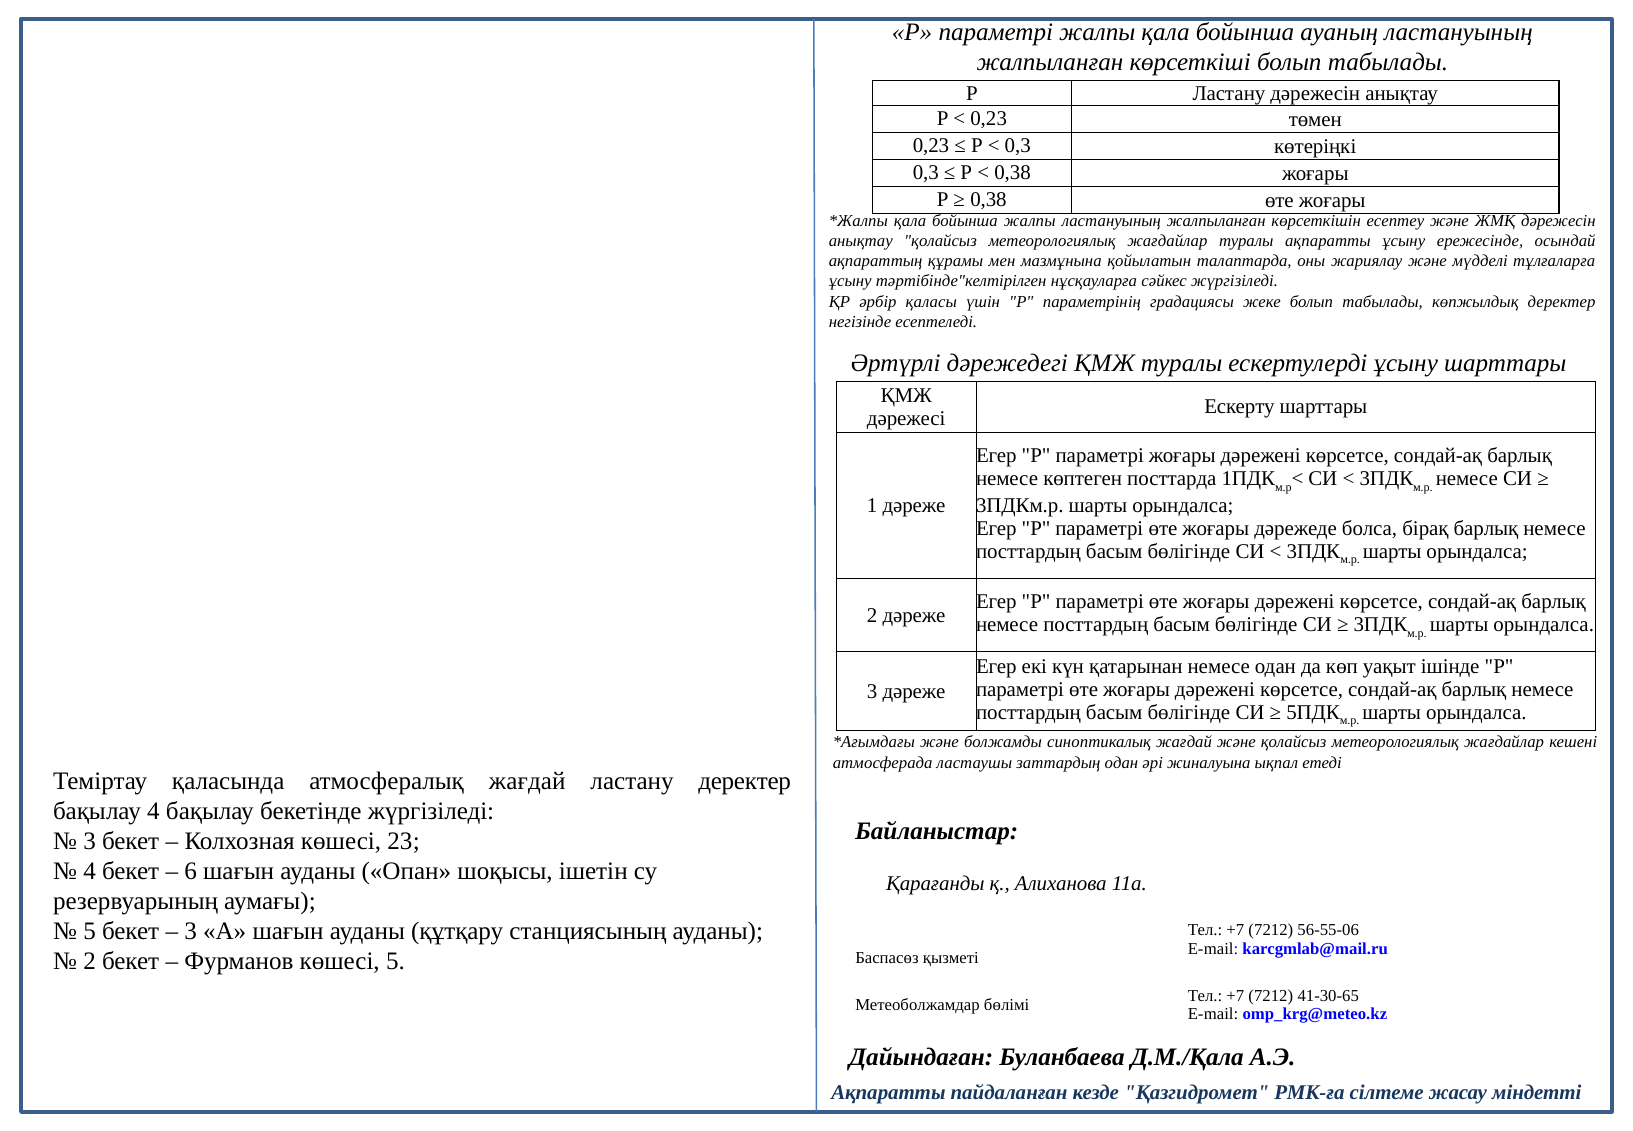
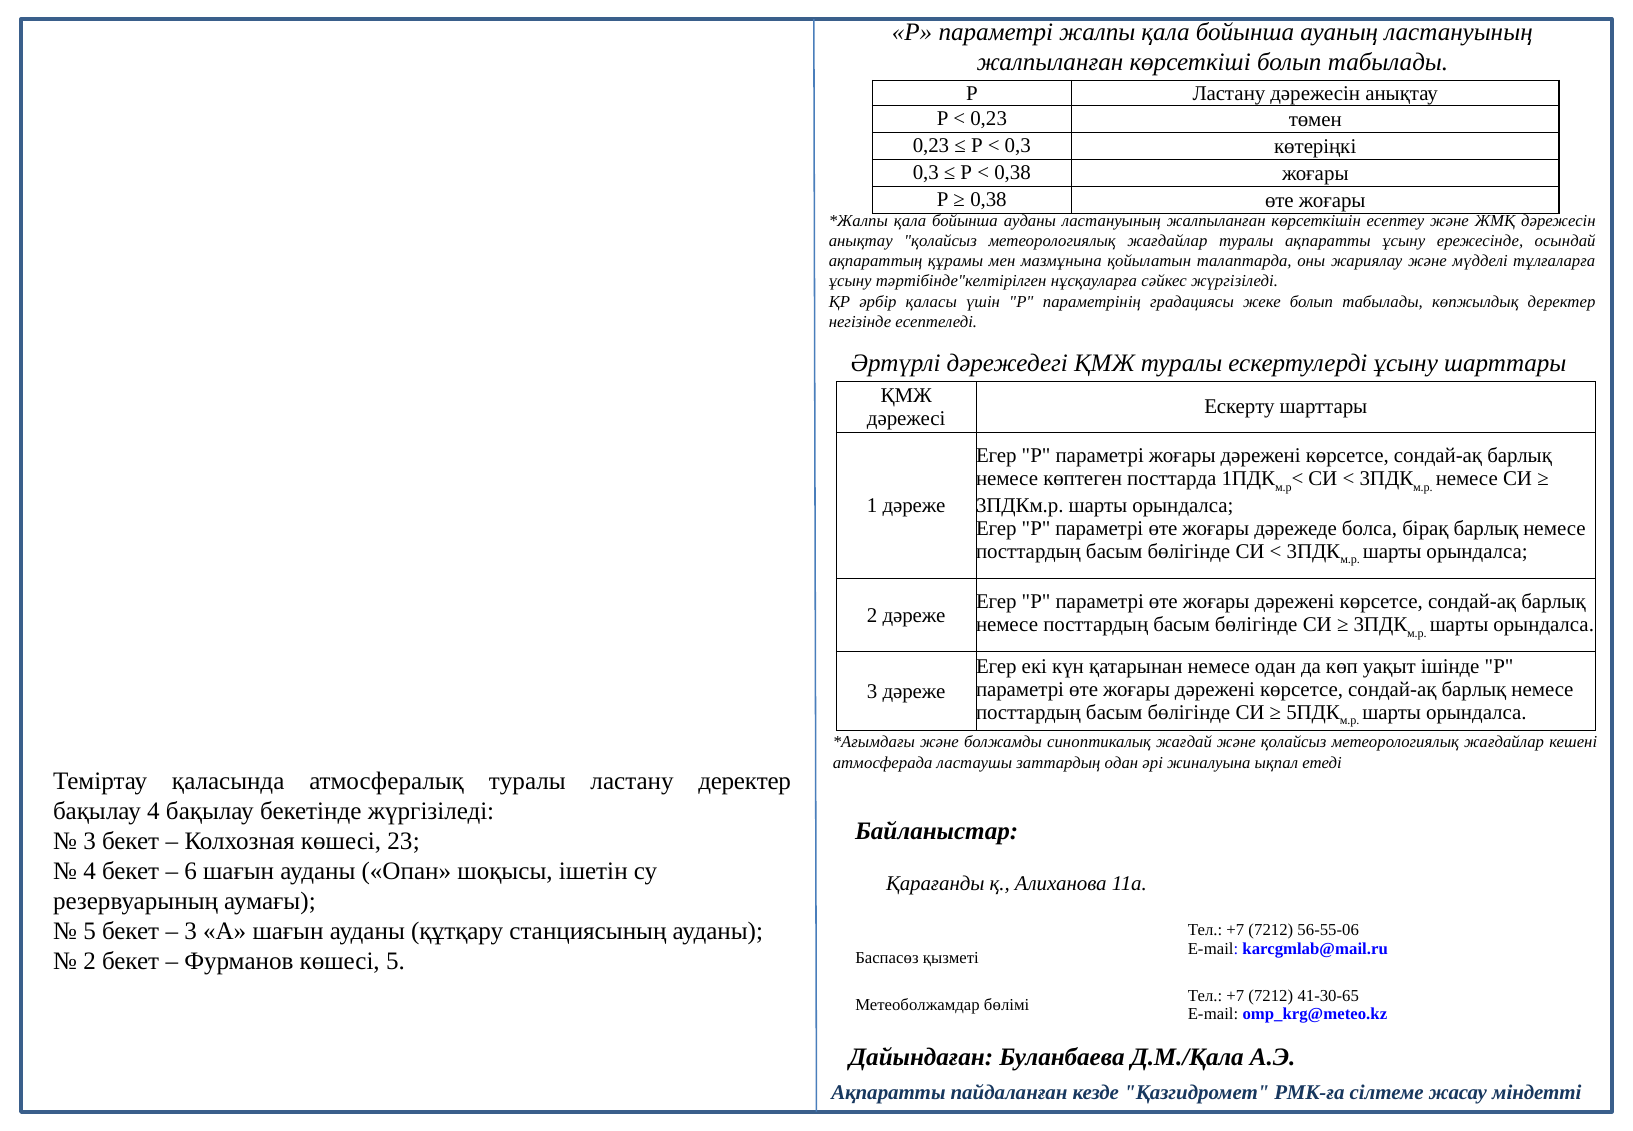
бойынша жалпы: жалпы -> ауданы
атмосфералық жағдай: жағдай -> туралы
